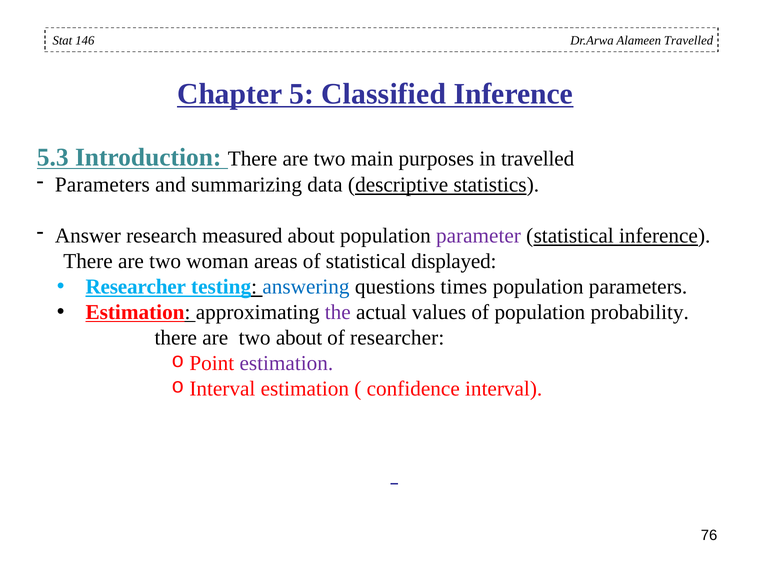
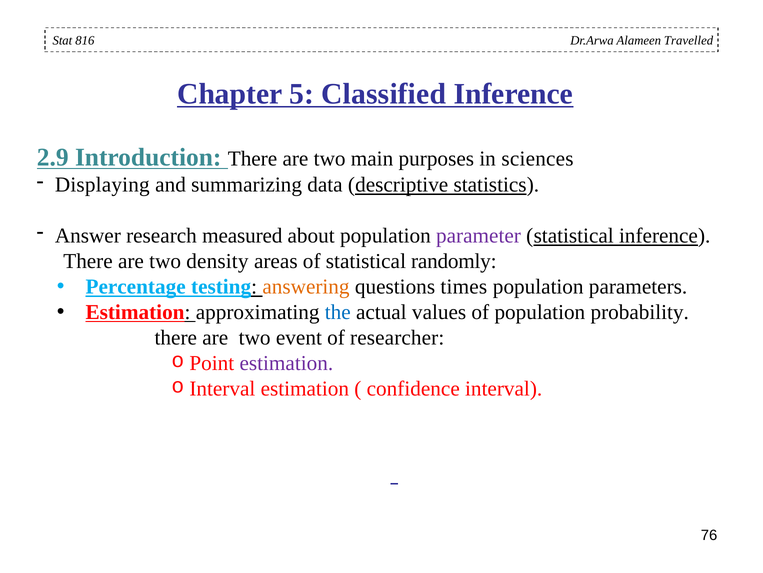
146: 146 -> 816
5.3: 5.3 -> 2.9
in travelled: travelled -> sciences
Parameters at (102, 185): Parameters -> Displaying
woman: woman -> density
displayed: displayed -> randomly
Researcher at (136, 286): Researcher -> Percentage
answering colour: blue -> orange
the colour: purple -> blue
two about: about -> event
